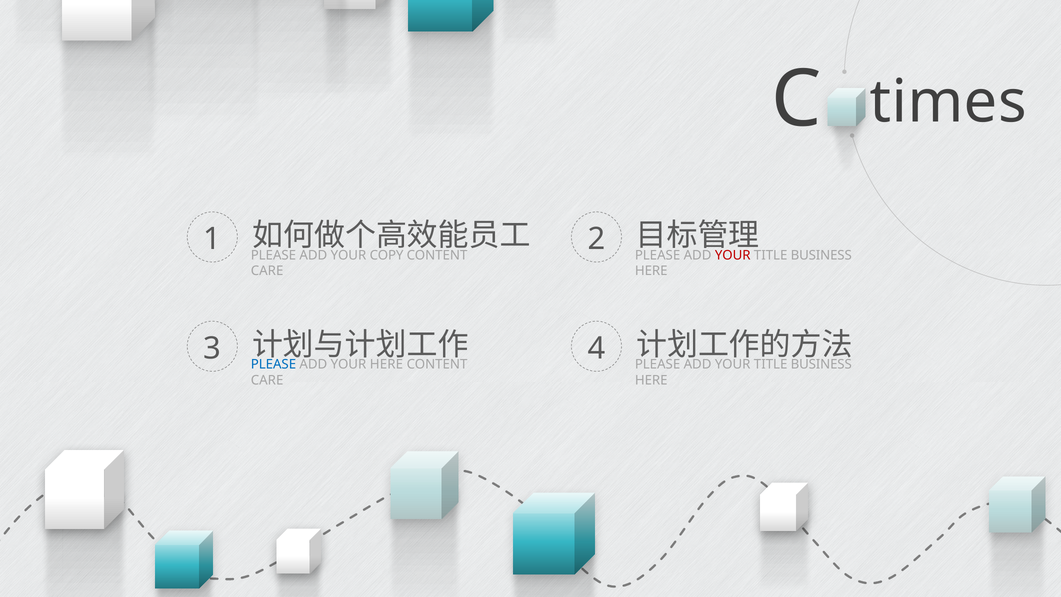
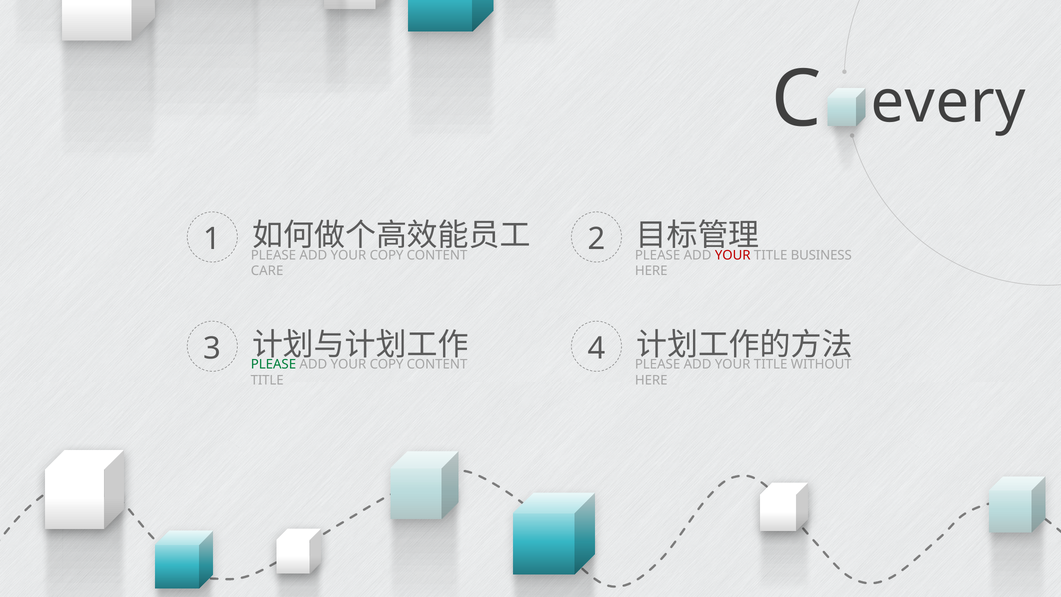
times: times -> every
PLEASE at (273, 364) colour: blue -> green
HERE at (386, 364): HERE -> COPY
BUSINESS at (821, 364): BUSINESS -> WITHOUT
CARE at (267, 380): CARE -> TITLE
